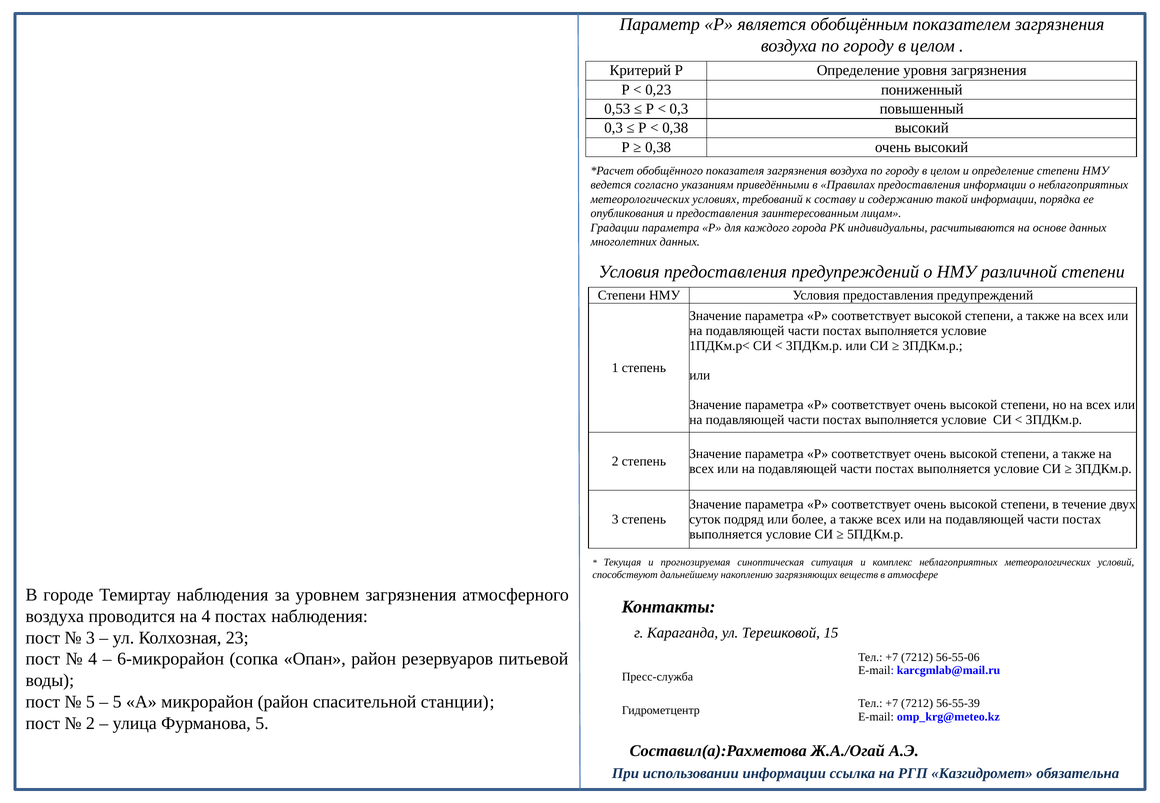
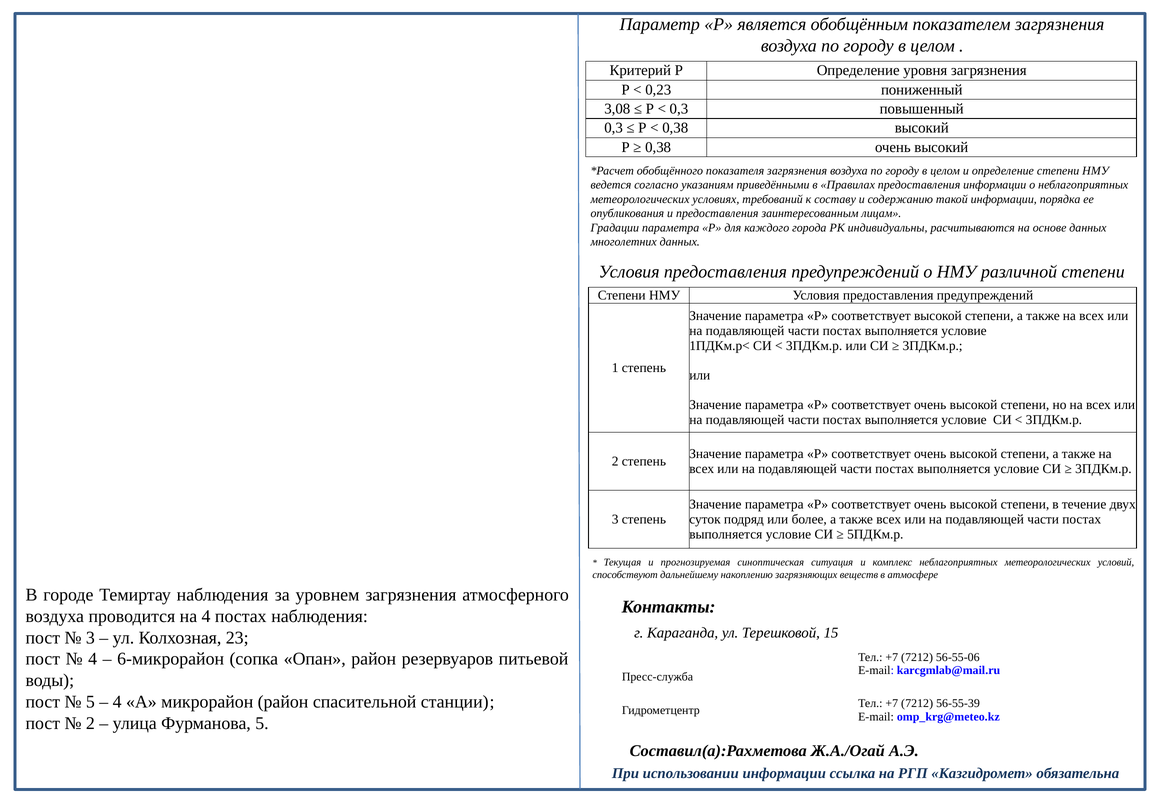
0,53: 0,53 -> 3,08
5 at (117, 702): 5 -> 4
